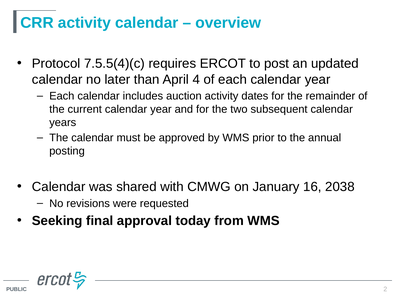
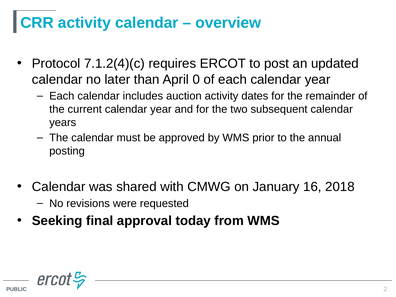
7.5.5(4)(c: 7.5.5(4)(c -> 7.1.2(4)(c
4: 4 -> 0
2038: 2038 -> 2018
